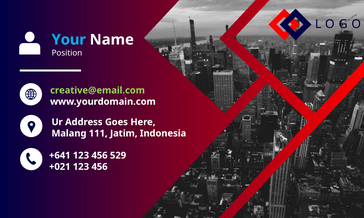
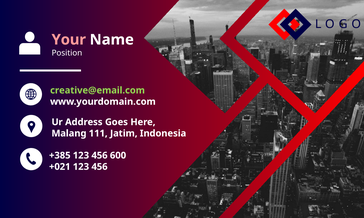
Your colour: light blue -> pink
+641: +641 -> +385
529: 529 -> 600
